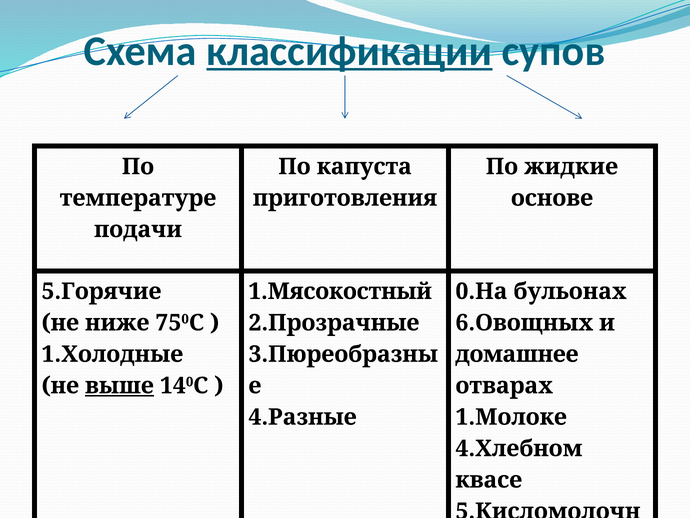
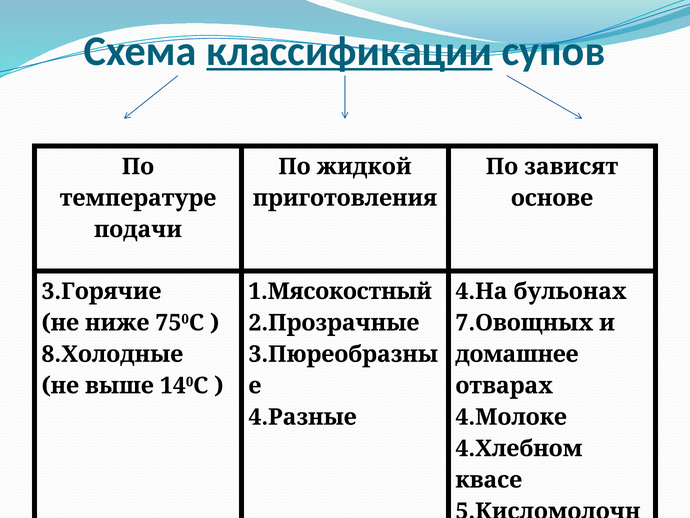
капуста: капуста -> жидкой
жидкие: жидкие -> зависят
5.Горячие: 5.Горячие -> 3.Горячие
0.На: 0.На -> 4.На
6.Овощных: 6.Овощных -> 7.Овощных
1.Холодные: 1.Холодные -> 8.Холодные
выше underline: present -> none
1.Молоке: 1.Молоке -> 4.Молоке
